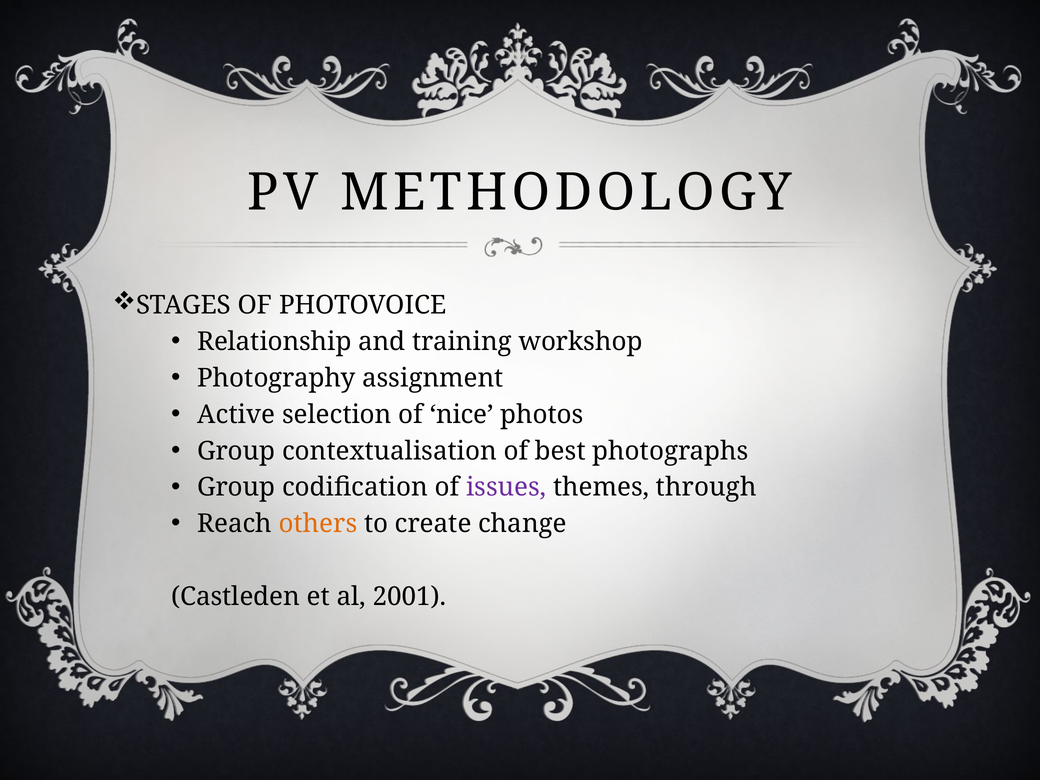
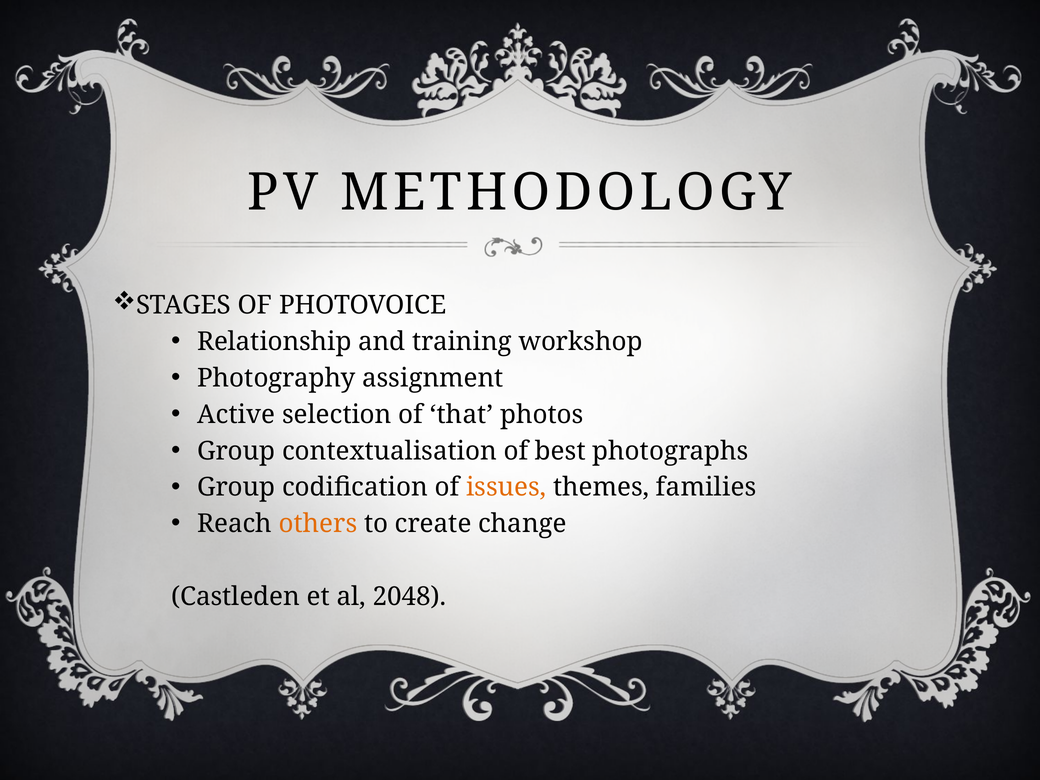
nice: nice -> that
issues colour: purple -> orange
through: through -> families
2001: 2001 -> 2048
